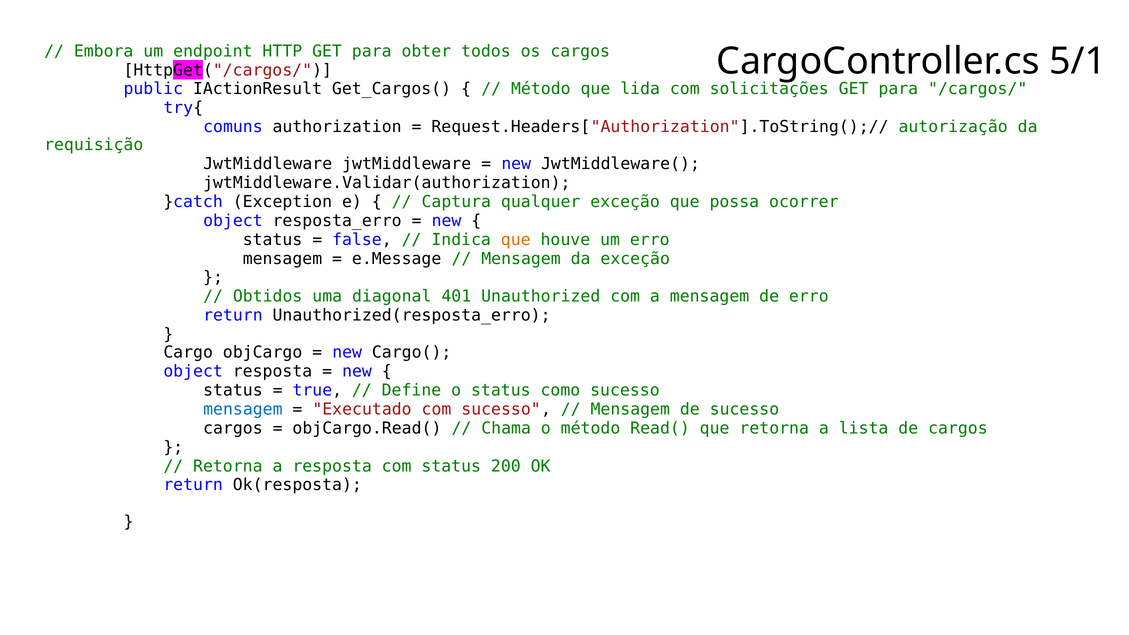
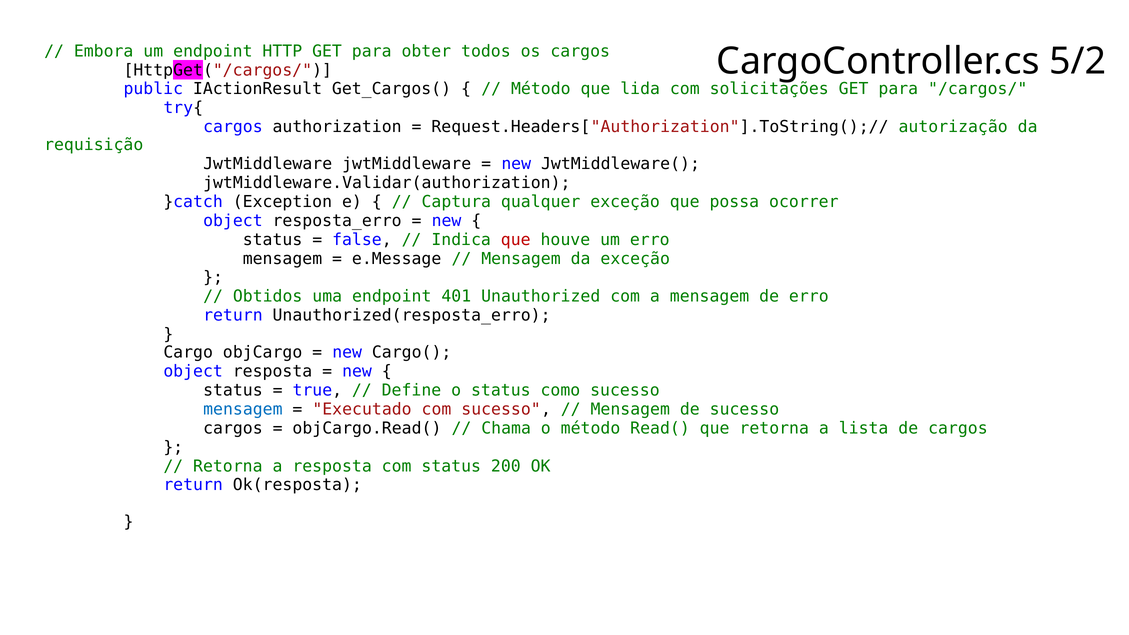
5/1: 5/1 -> 5/2
comuns at (233, 127): comuns -> cargos
que at (516, 240) colour: orange -> red
uma diagonal: diagonal -> endpoint
